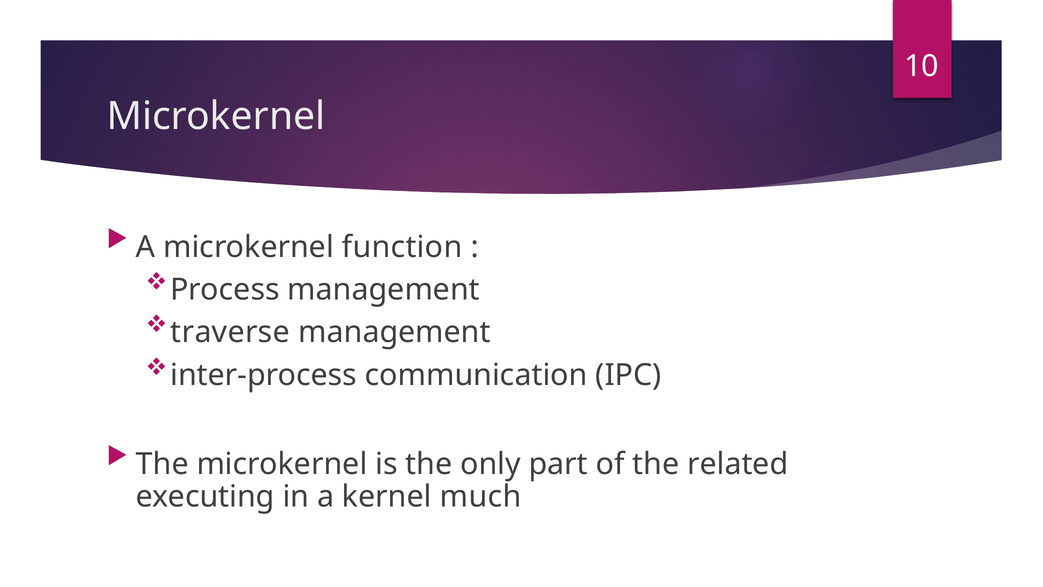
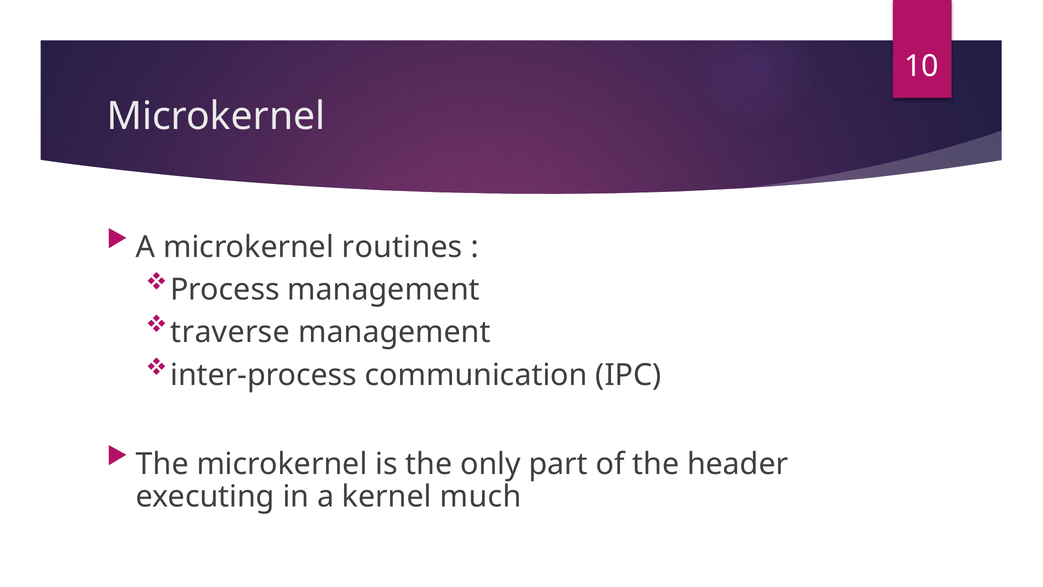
function: function -> routines
related: related -> header
